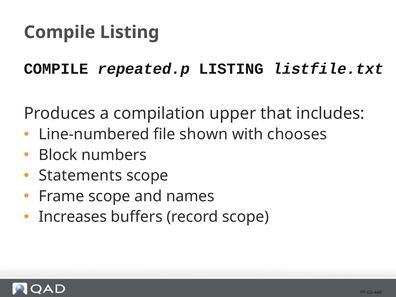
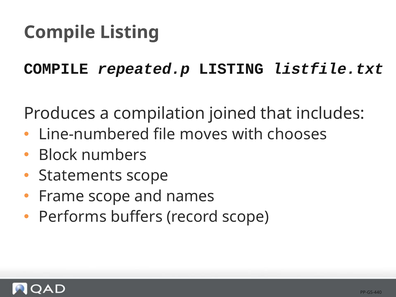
upper: upper -> joined
shown: shown -> moves
Increases: Increases -> Performs
